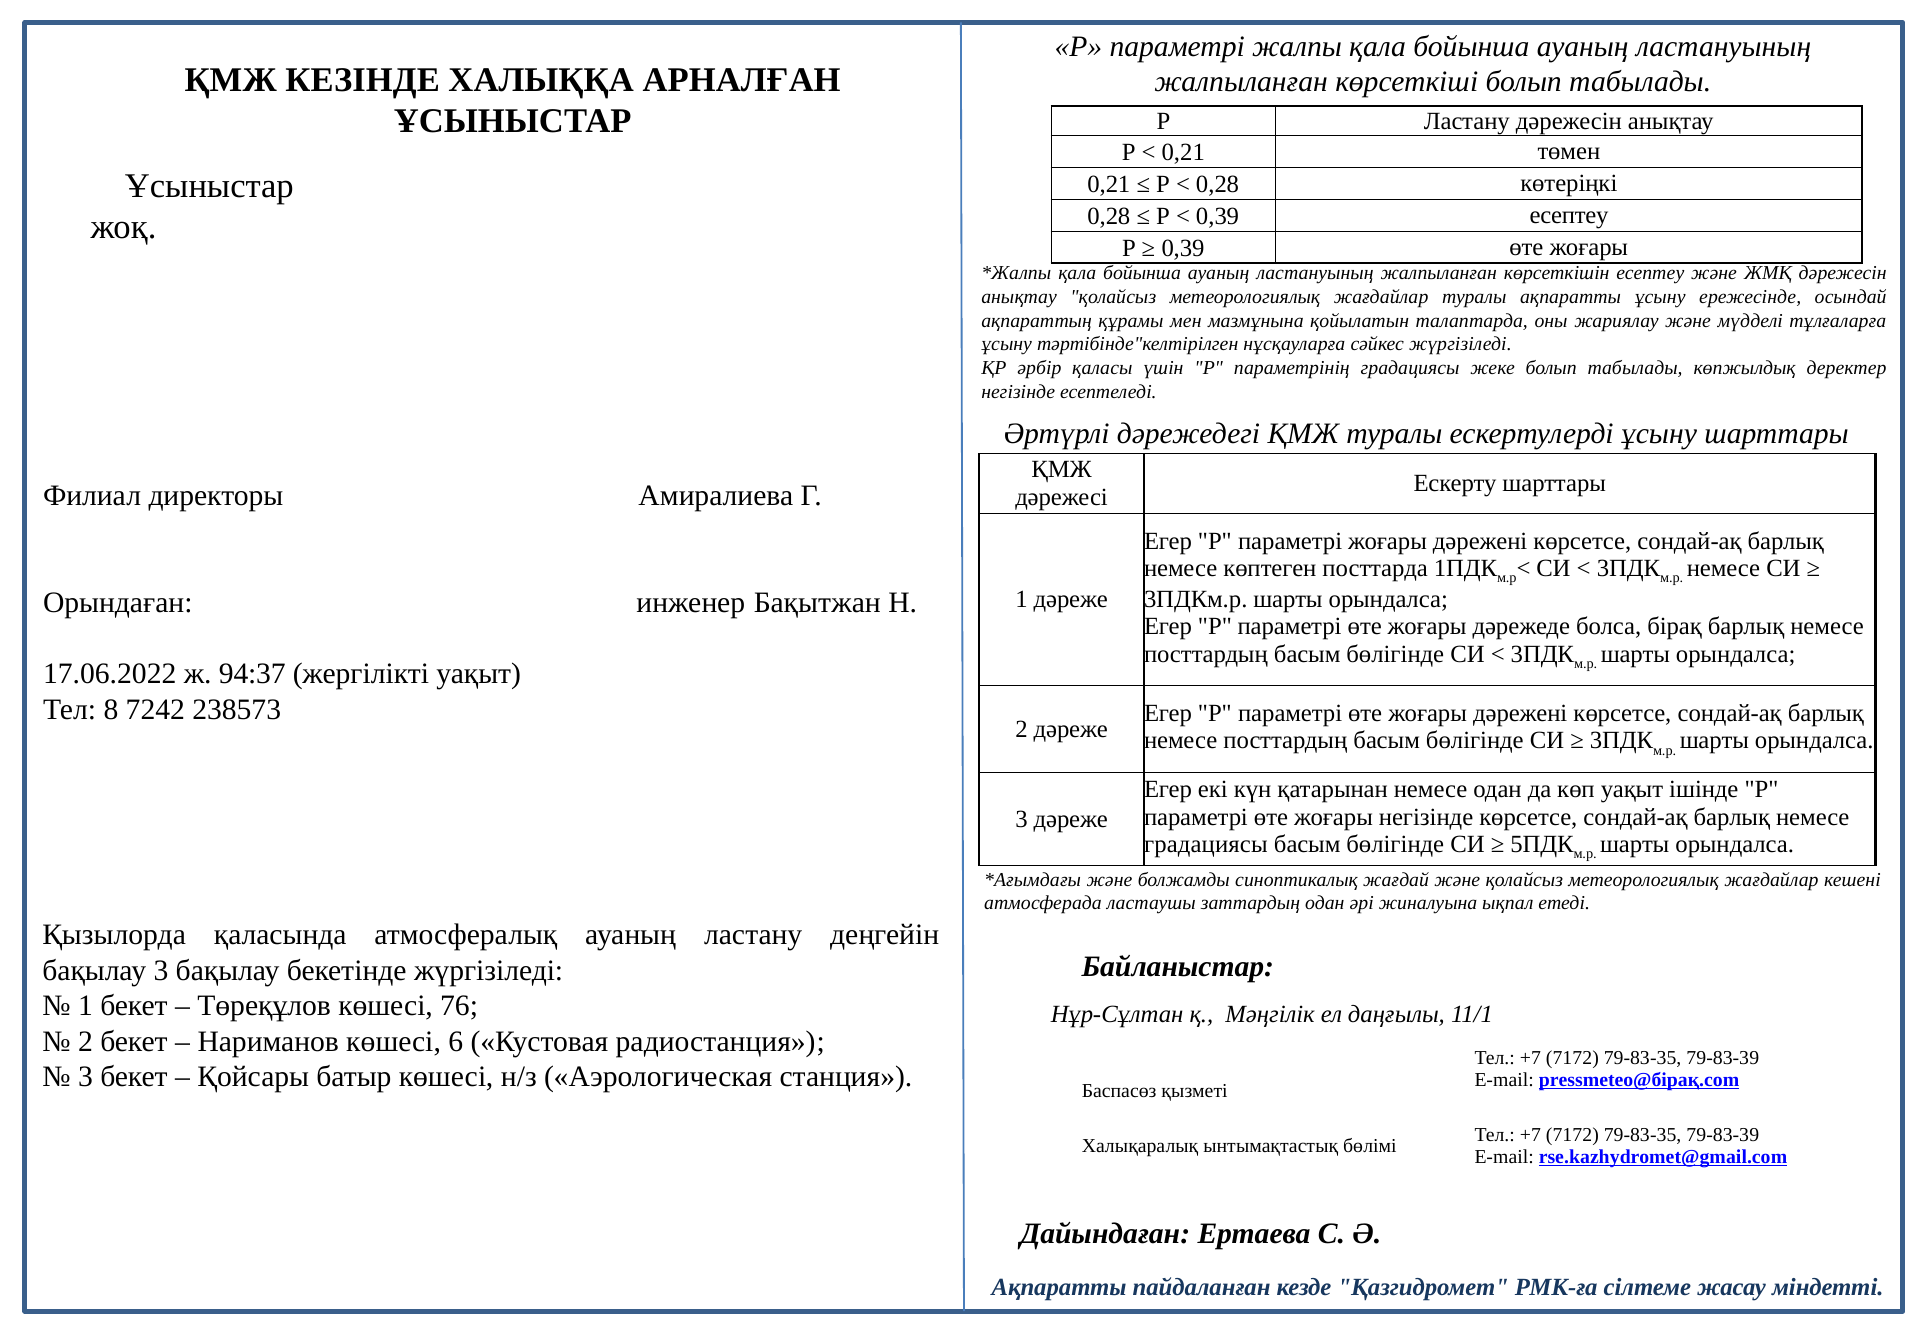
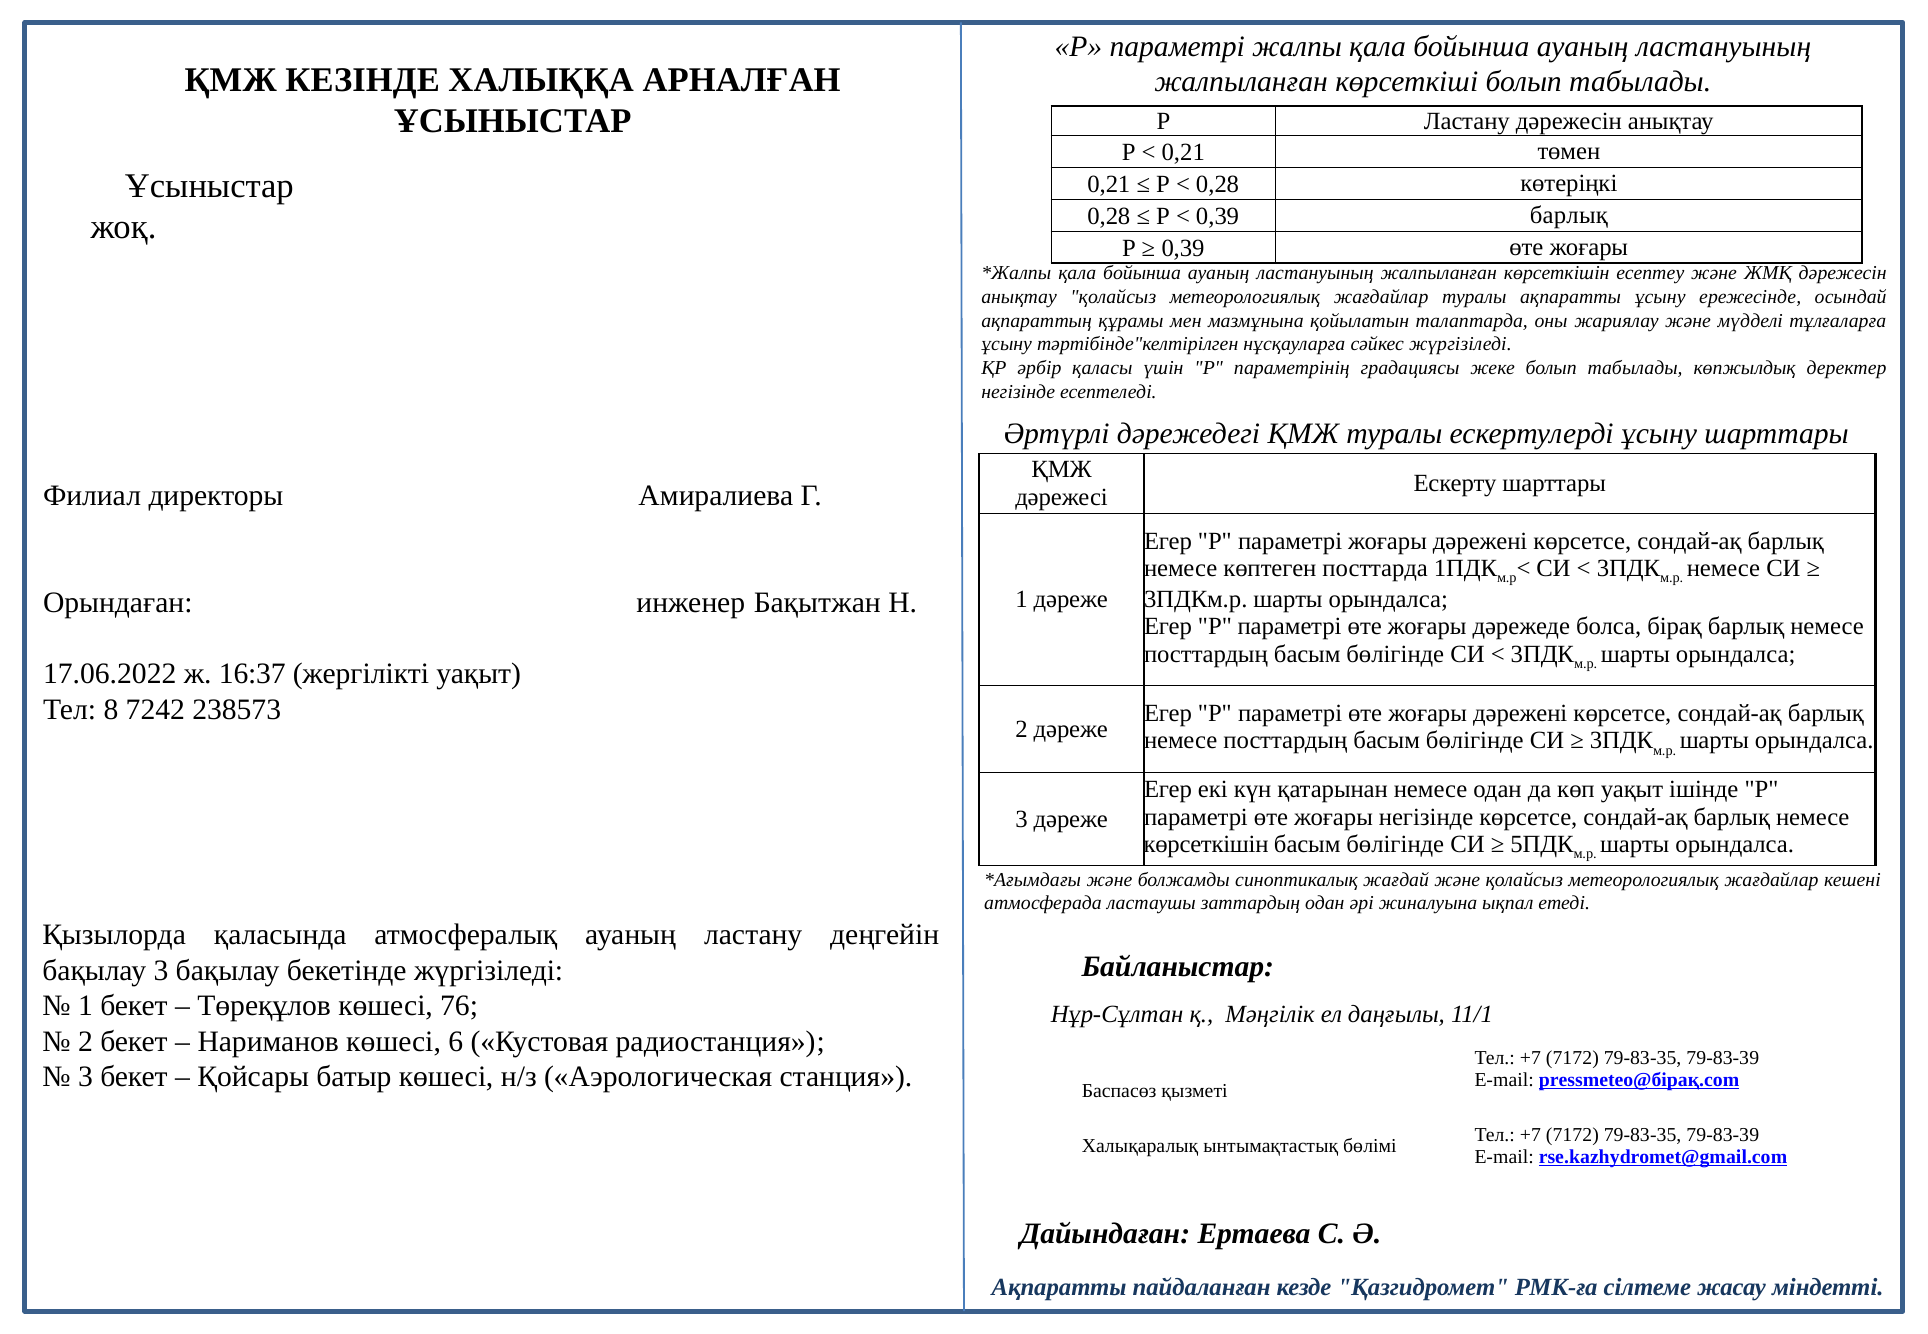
0,39 есептеу: есептеу -> барлық
94:37: 94:37 -> 16:37
градациясы at (1206, 845): градациясы -> көрсеткішін
